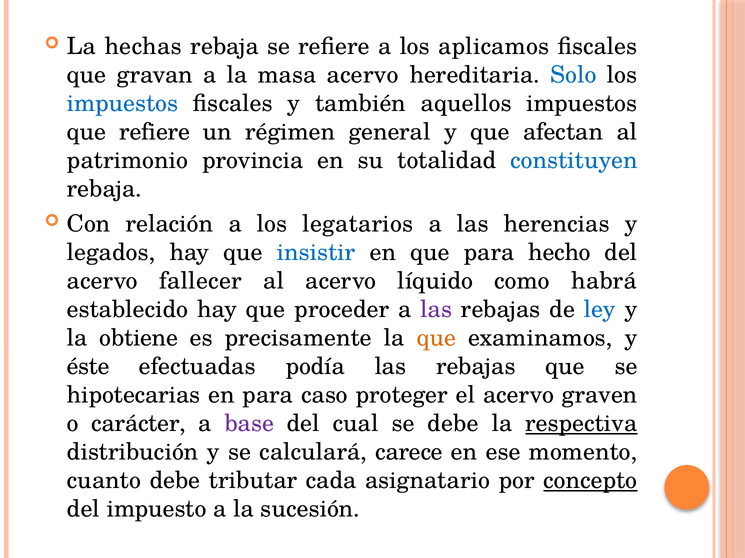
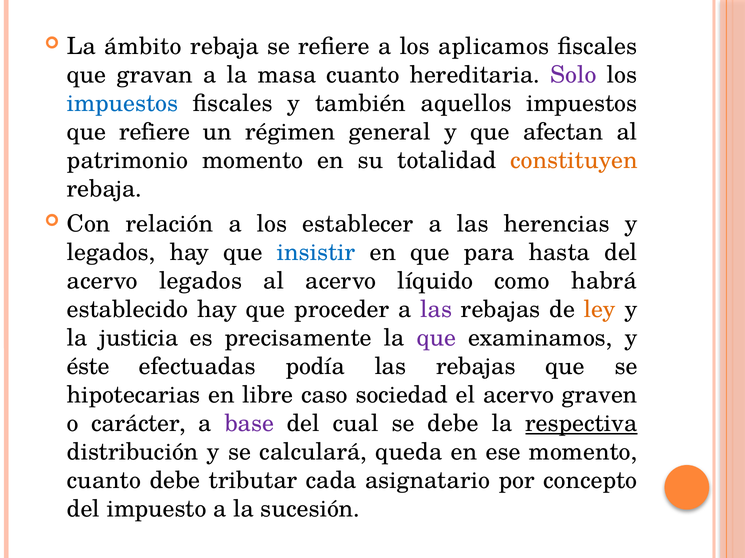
hechas: hechas -> ámbito
masa acervo: acervo -> cuanto
Solo colour: blue -> purple
patrimonio provincia: provincia -> momento
constituyen colour: blue -> orange
legatarios: legatarios -> establecer
hecho: hecho -> hasta
acervo fallecer: fallecer -> legados
ley colour: blue -> orange
obtiene: obtiene -> justicia
que at (436, 338) colour: orange -> purple
en para: para -> libre
proteger: proteger -> sociedad
carece: carece -> queda
concepto underline: present -> none
